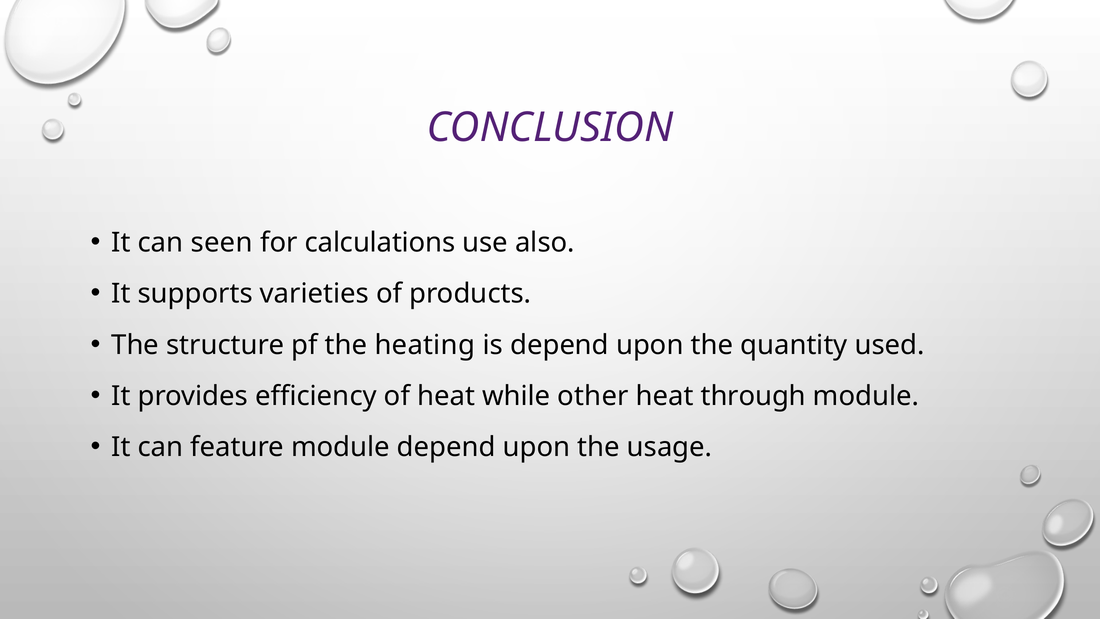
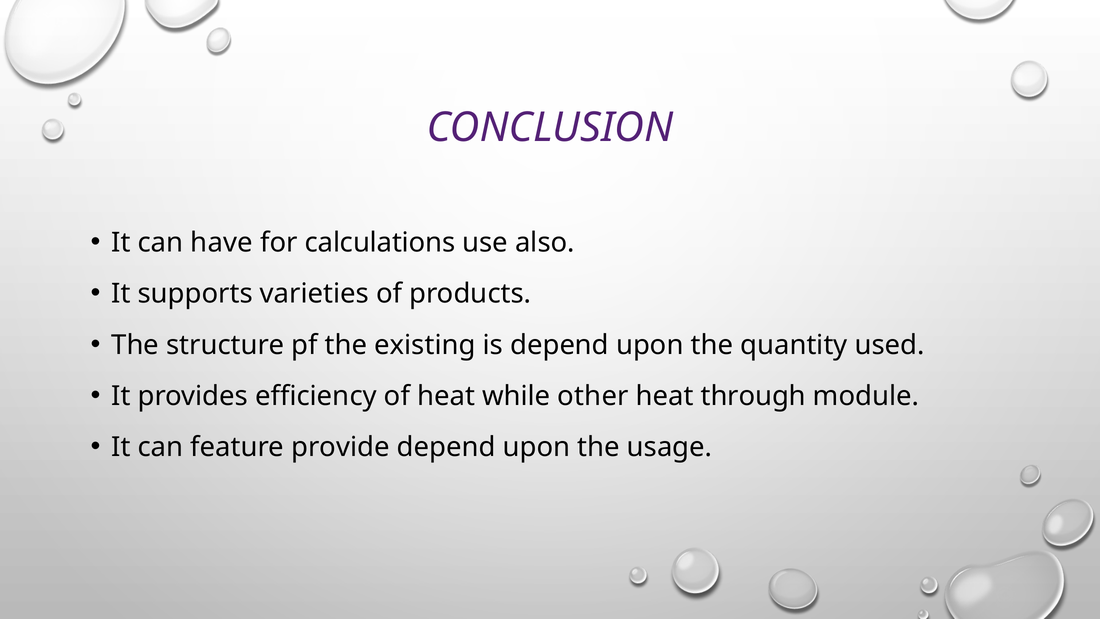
seen: seen -> have
heating: heating -> existing
feature module: module -> provide
